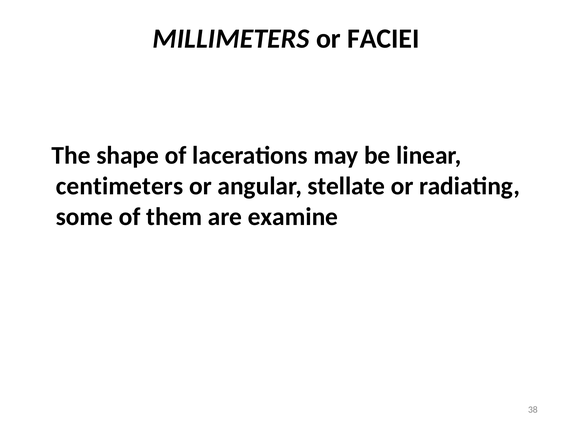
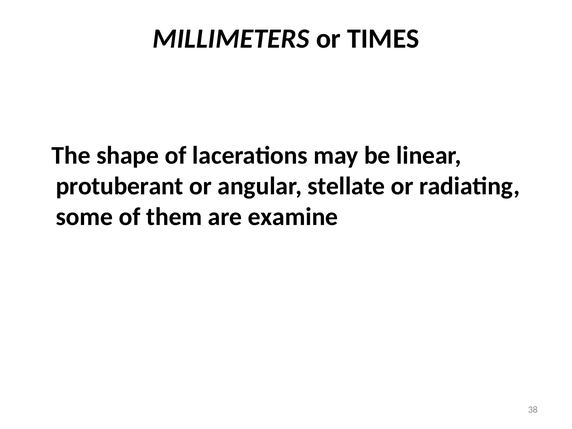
FACIEI: FACIEI -> TIMES
centimeters: centimeters -> protuberant
